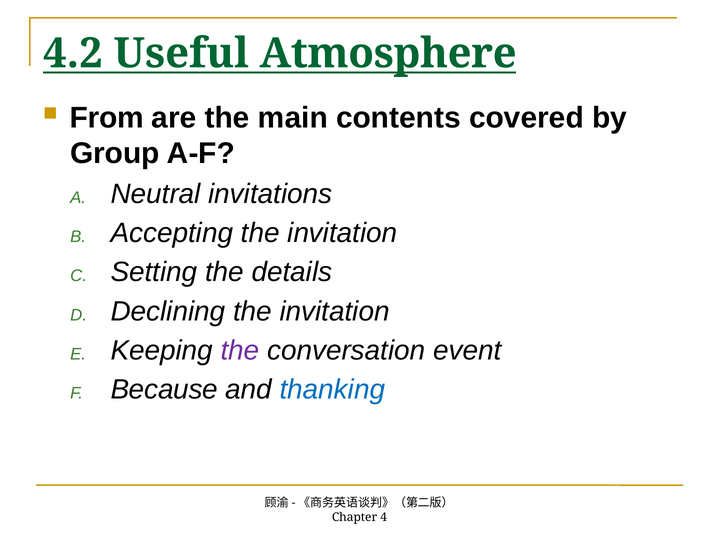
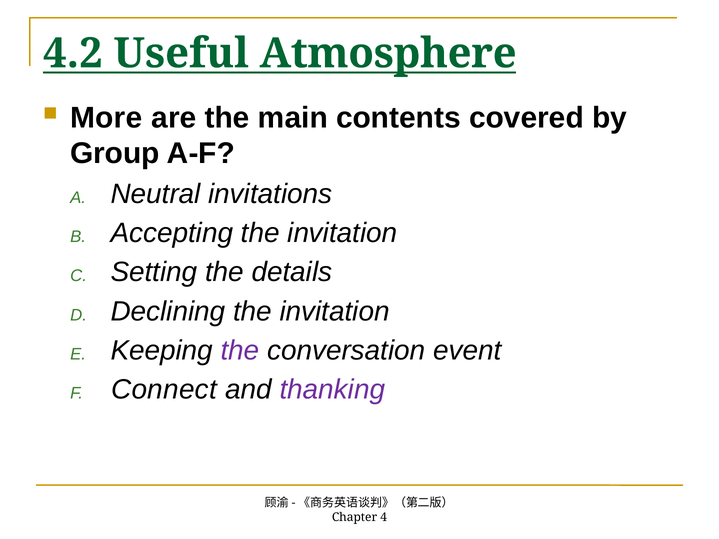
From: From -> More
Because: Because -> Connect
thanking colour: blue -> purple
